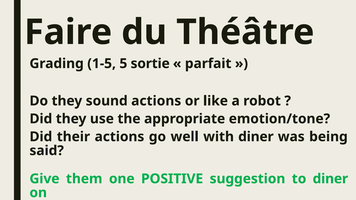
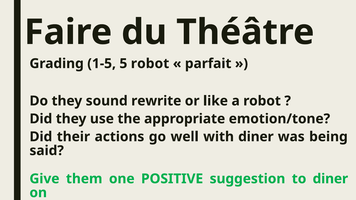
5 sortie: sortie -> robot
sound actions: actions -> rewrite
